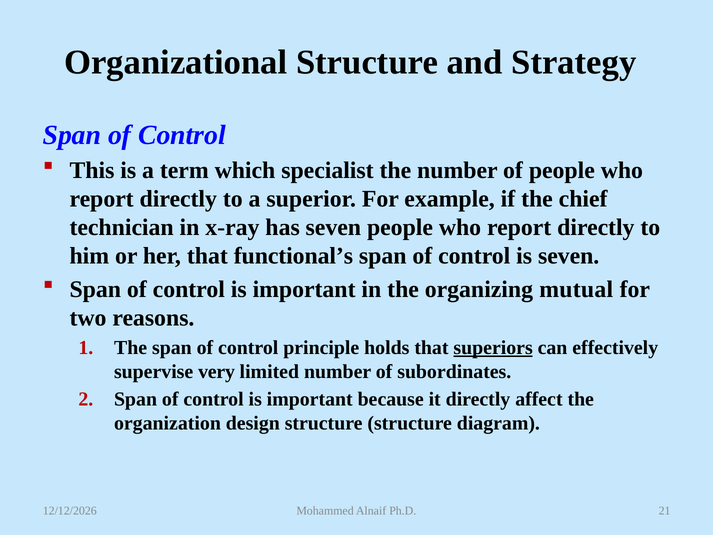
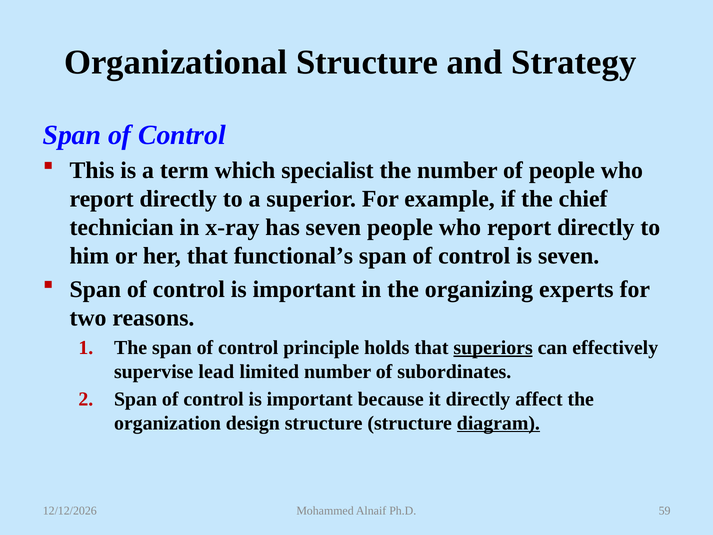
mutual: mutual -> experts
very: very -> lead
diagram underline: none -> present
21: 21 -> 59
